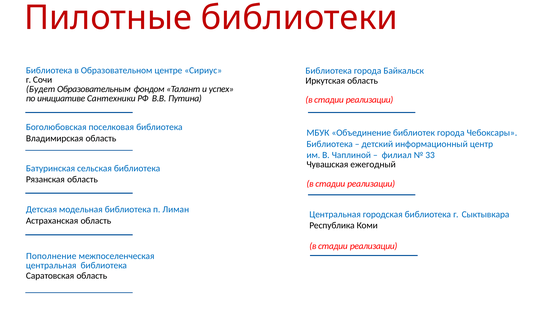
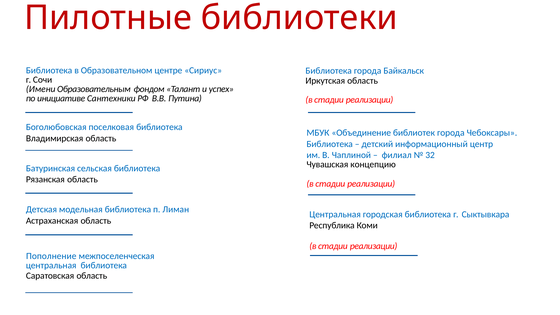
Будет: Будет -> Имени
33: 33 -> 32
ежегодный: ежегодный -> концепцию
